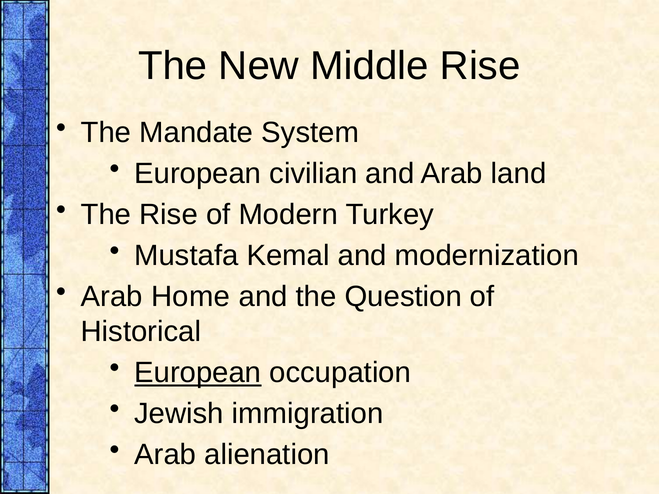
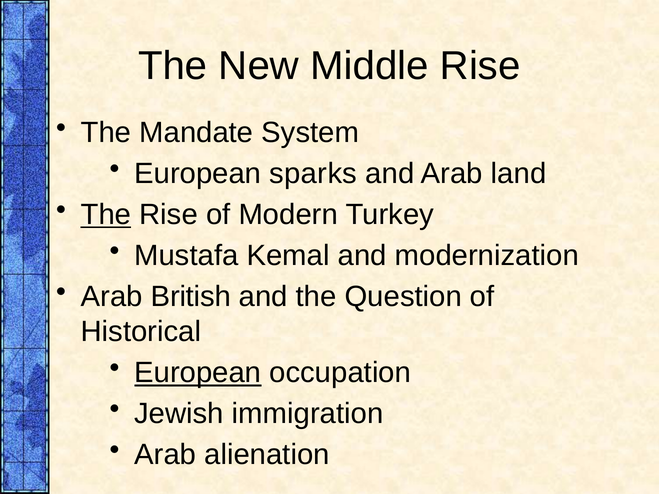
civilian: civilian -> sparks
The at (106, 215) underline: none -> present
Home: Home -> British
